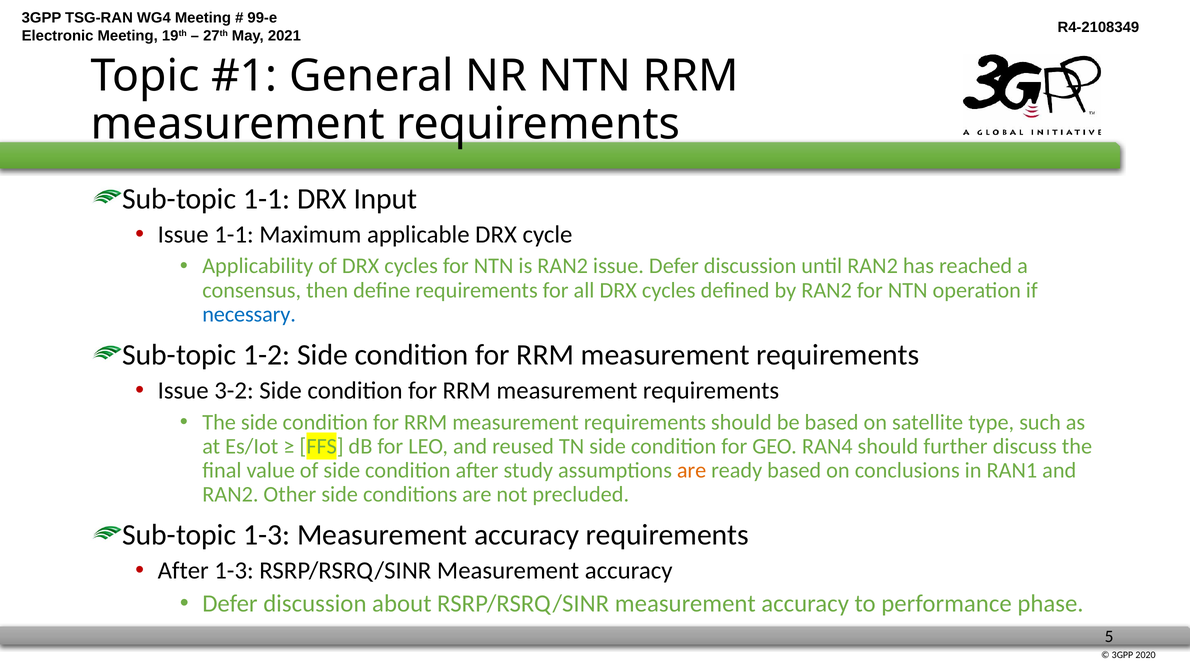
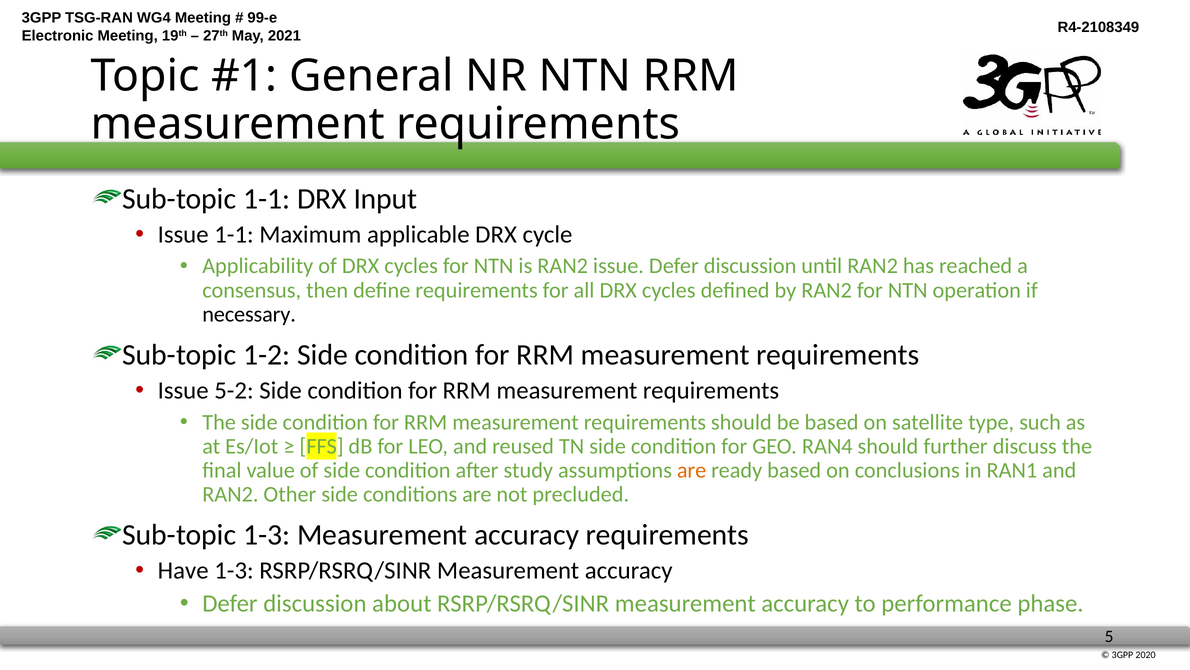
necessary colour: blue -> black
3-2: 3-2 -> 5-2
After at (183, 570): After -> Have
